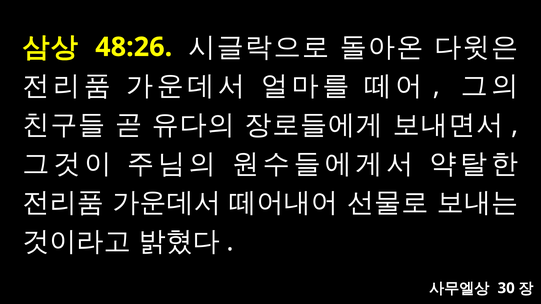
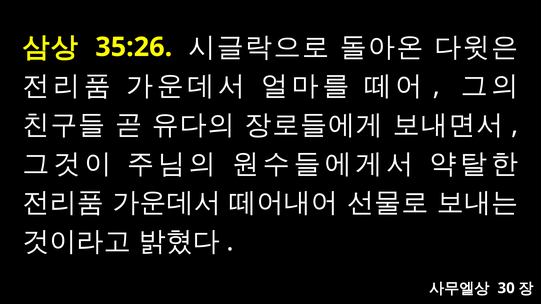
48:26: 48:26 -> 35:26
